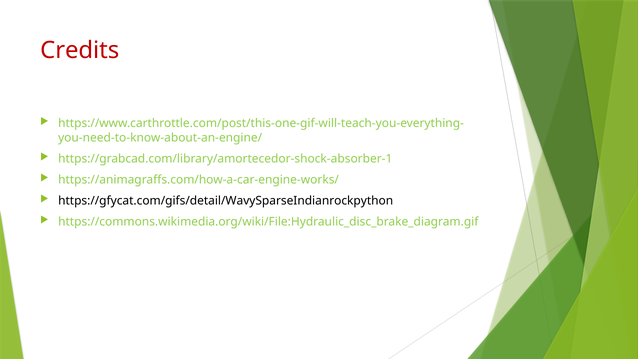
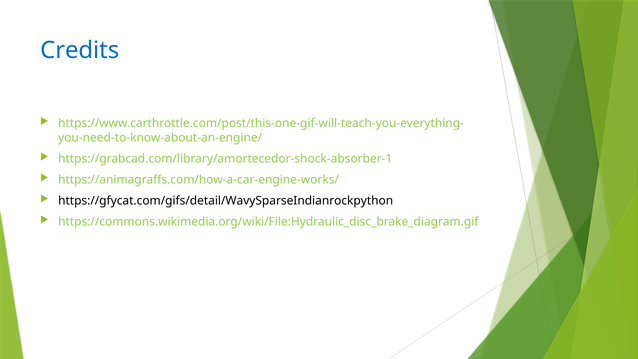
Credits colour: red -> blue
